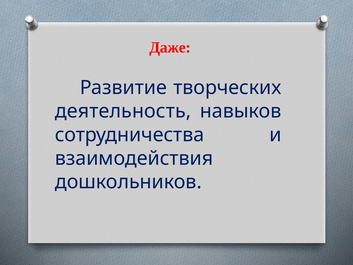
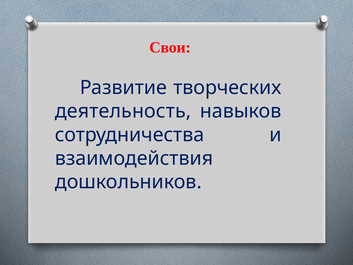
Даже: Даже -> Свои
